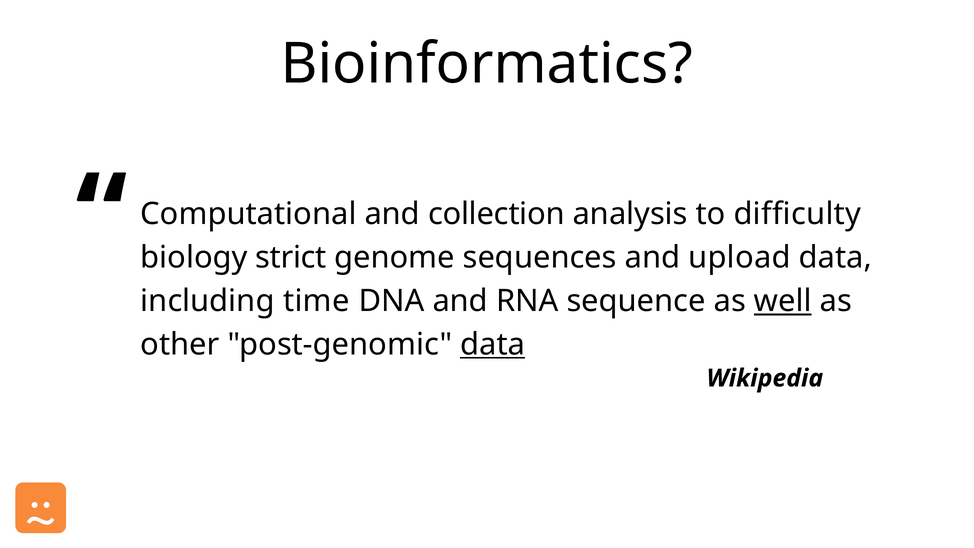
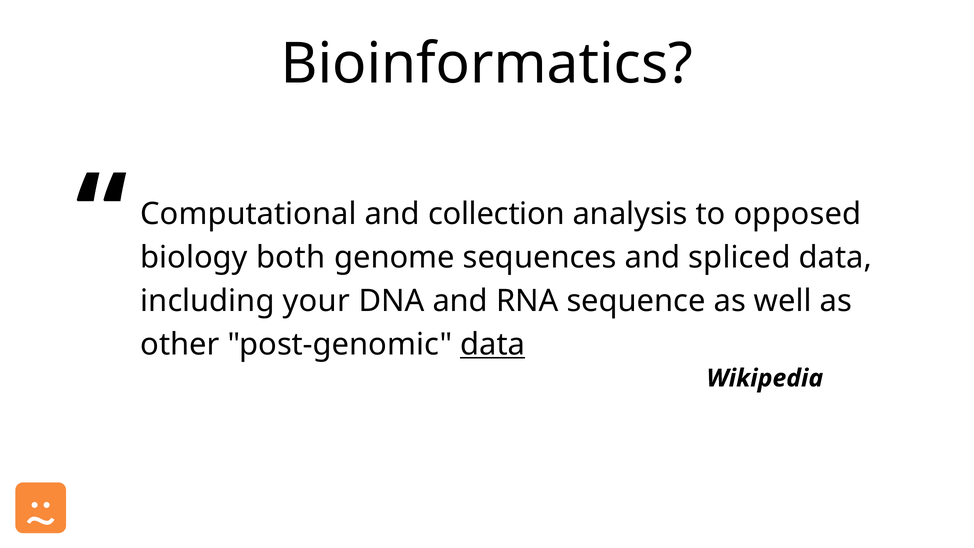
difficulty: difficulty -> opposed
strict: strict -> both
upload: upload -> spliced
time: time -> your
well underline: present -> none
